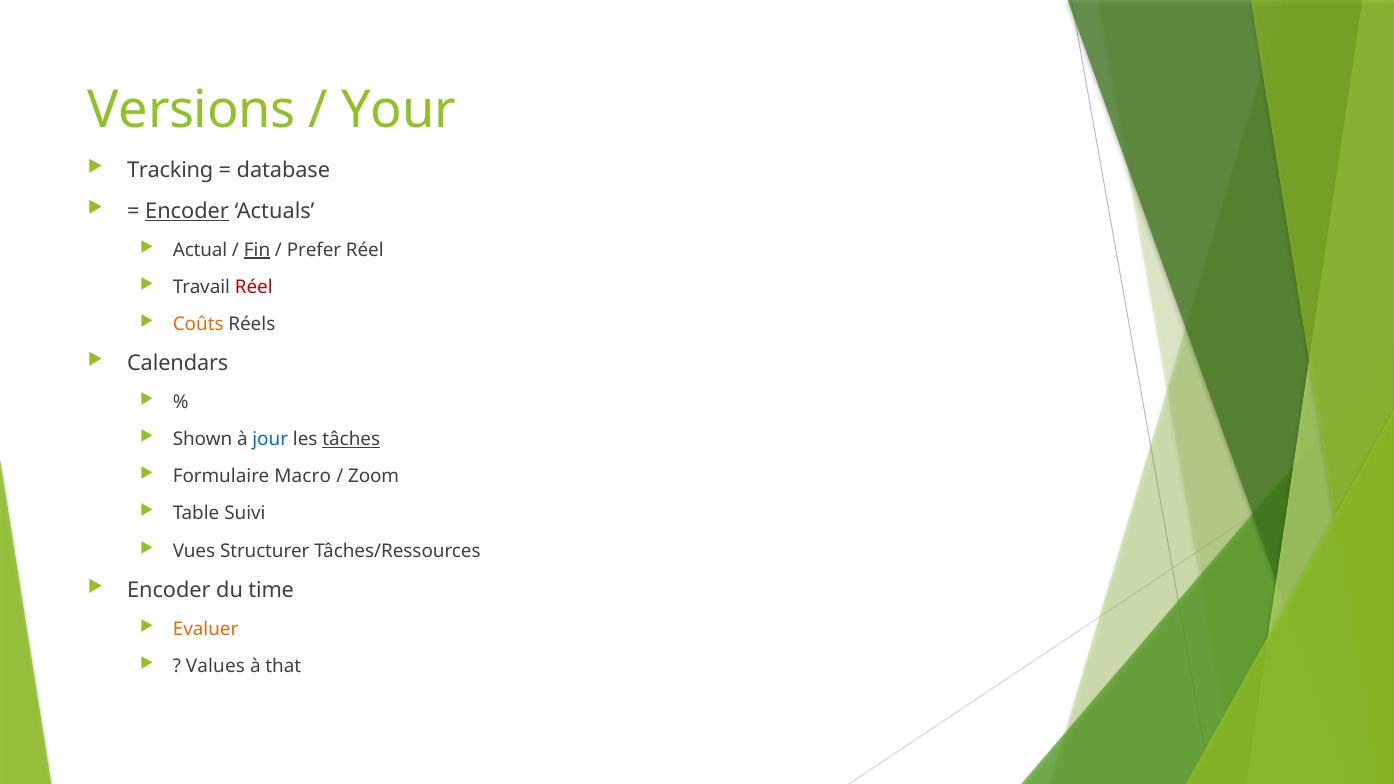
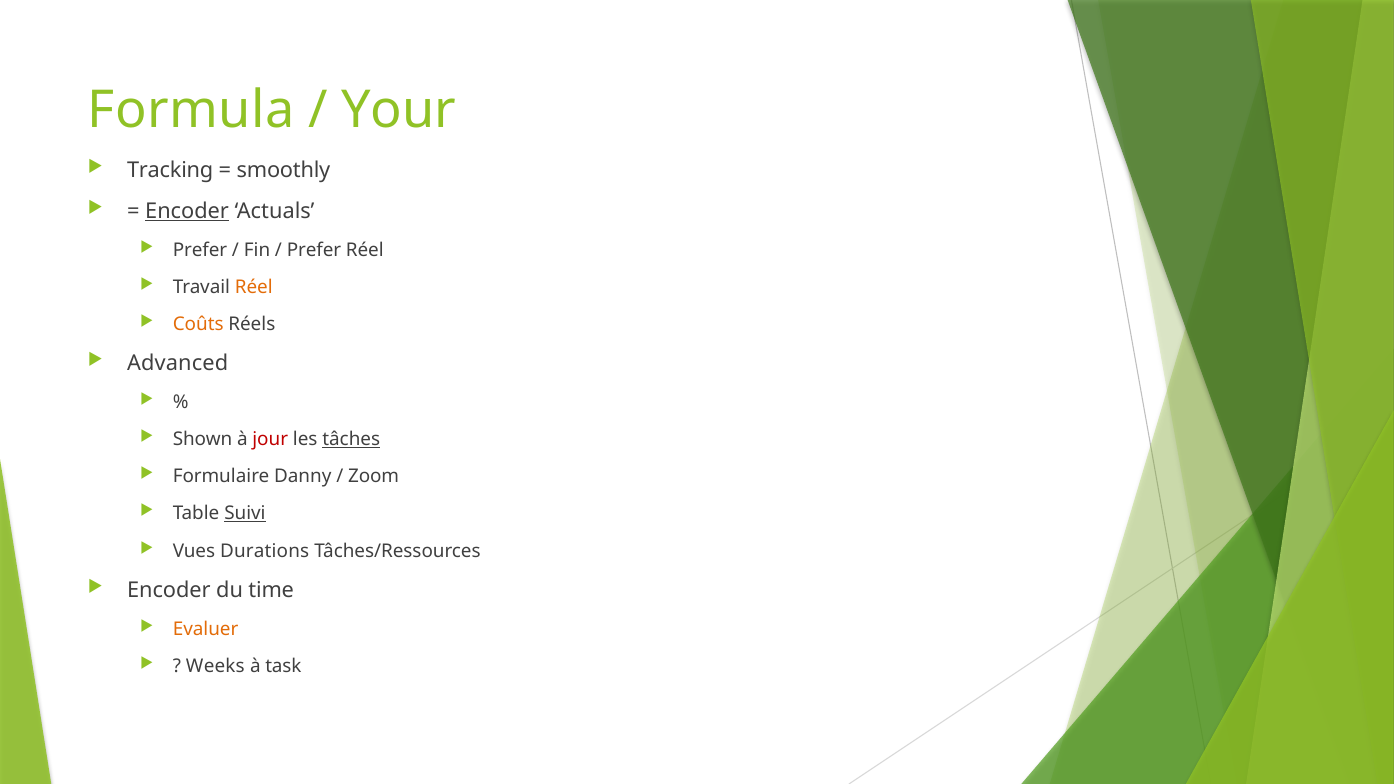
Versions: Versions -> Formula
database: database -> smoothly
Actual at (200, 250): Actual -> Prefer
Fin underline: present -> none
Réel at (254, 287) colour: red -> orange
Calendars: Calendars -> Advanced
jour colour: blue -> red
Macro: Macro -> Danny
Suivi underline: none -> present
Structurer: Structurer -> Durations
Values: Values -> Weeks
that: that -> task
